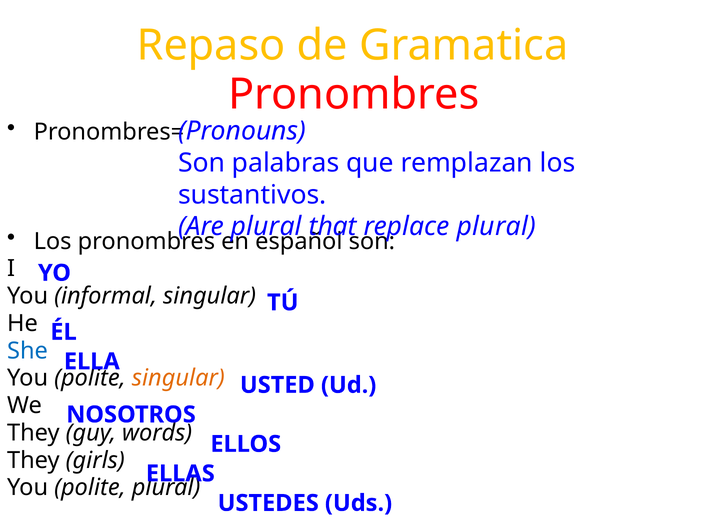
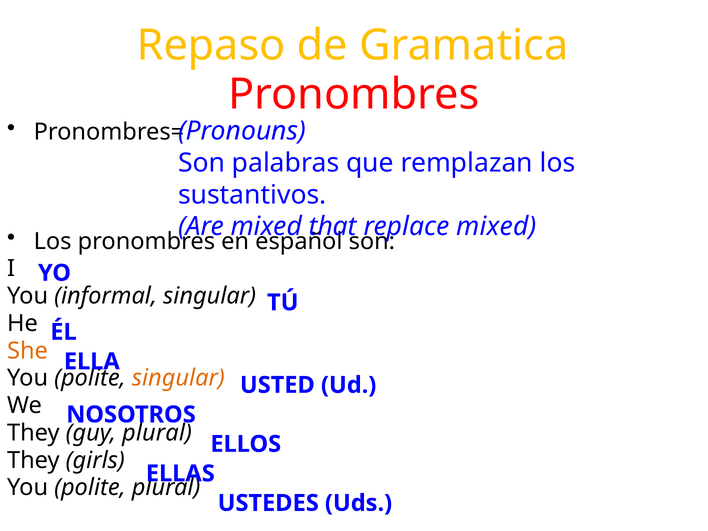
Are plural: plural -> mixed
replace plural: plural -> mixed
She colour: blue -> orange
guy words: words -> plural
